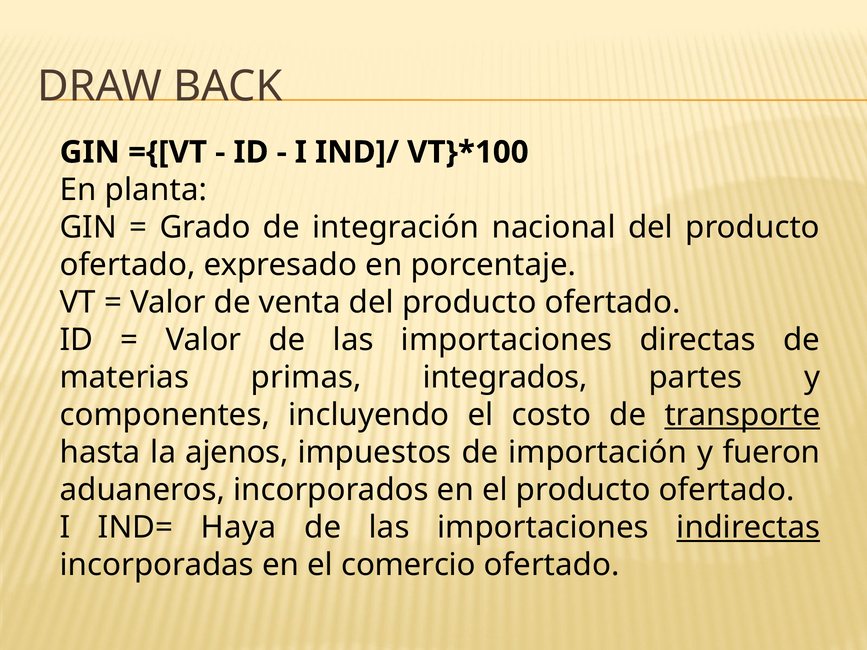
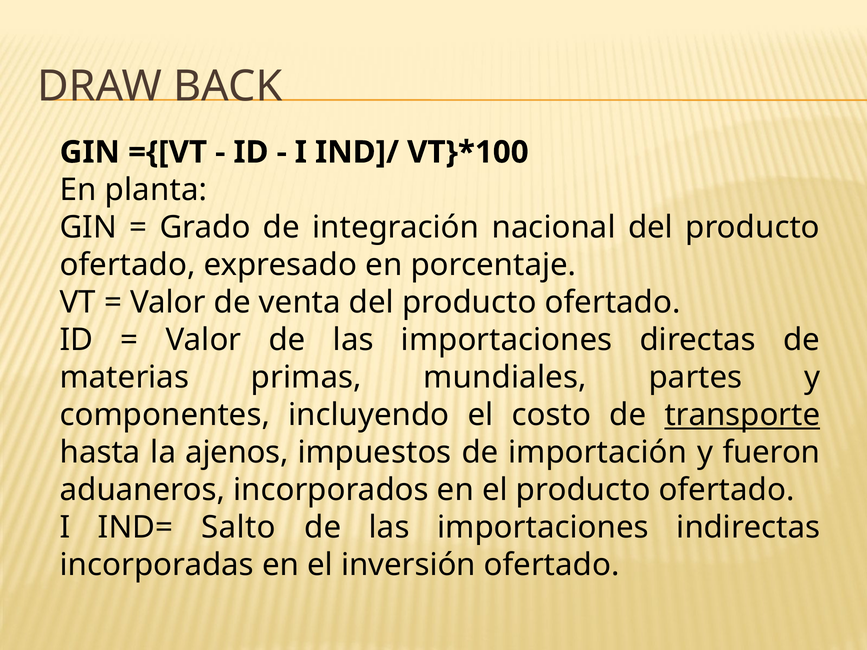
integrados: integrados -> mundiales
Haya: Haya -> Salto
indirectas underline: present -> none
comercio: comercio -> inversión
